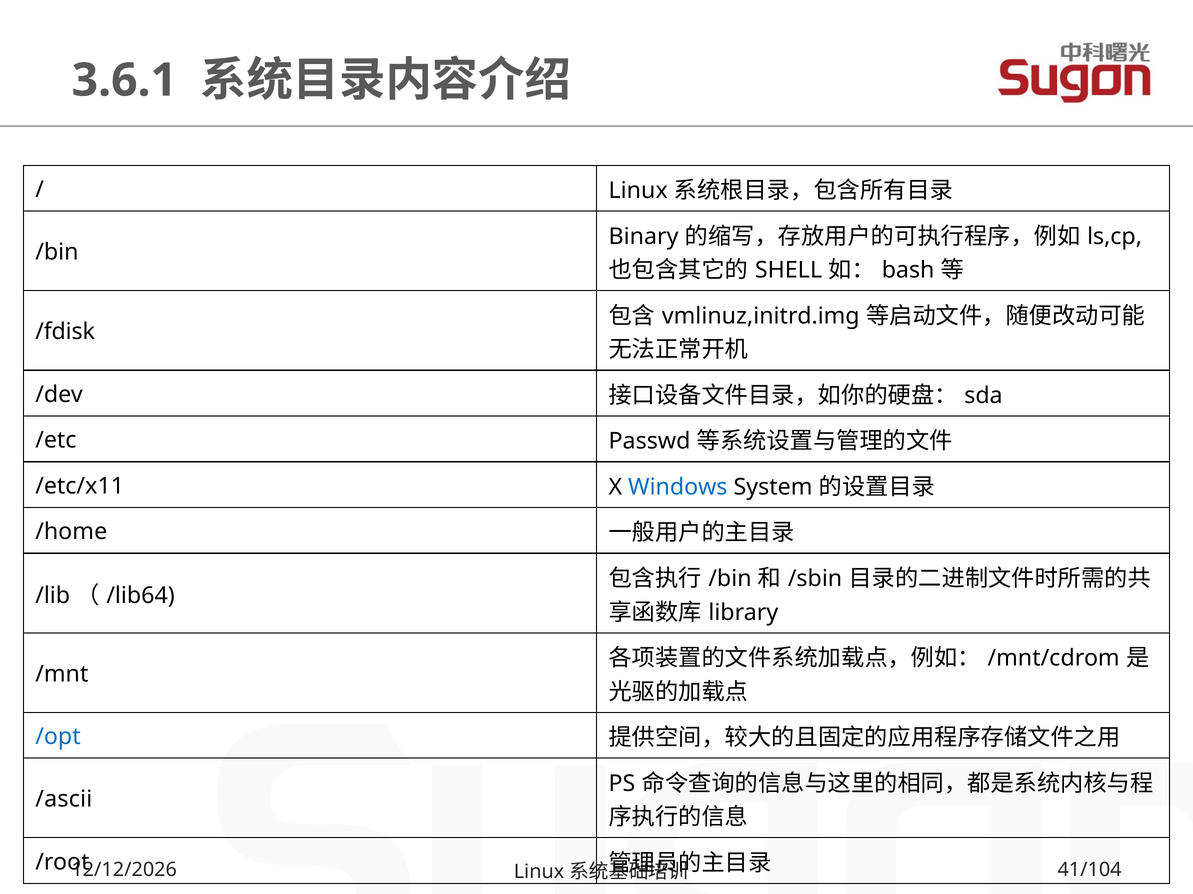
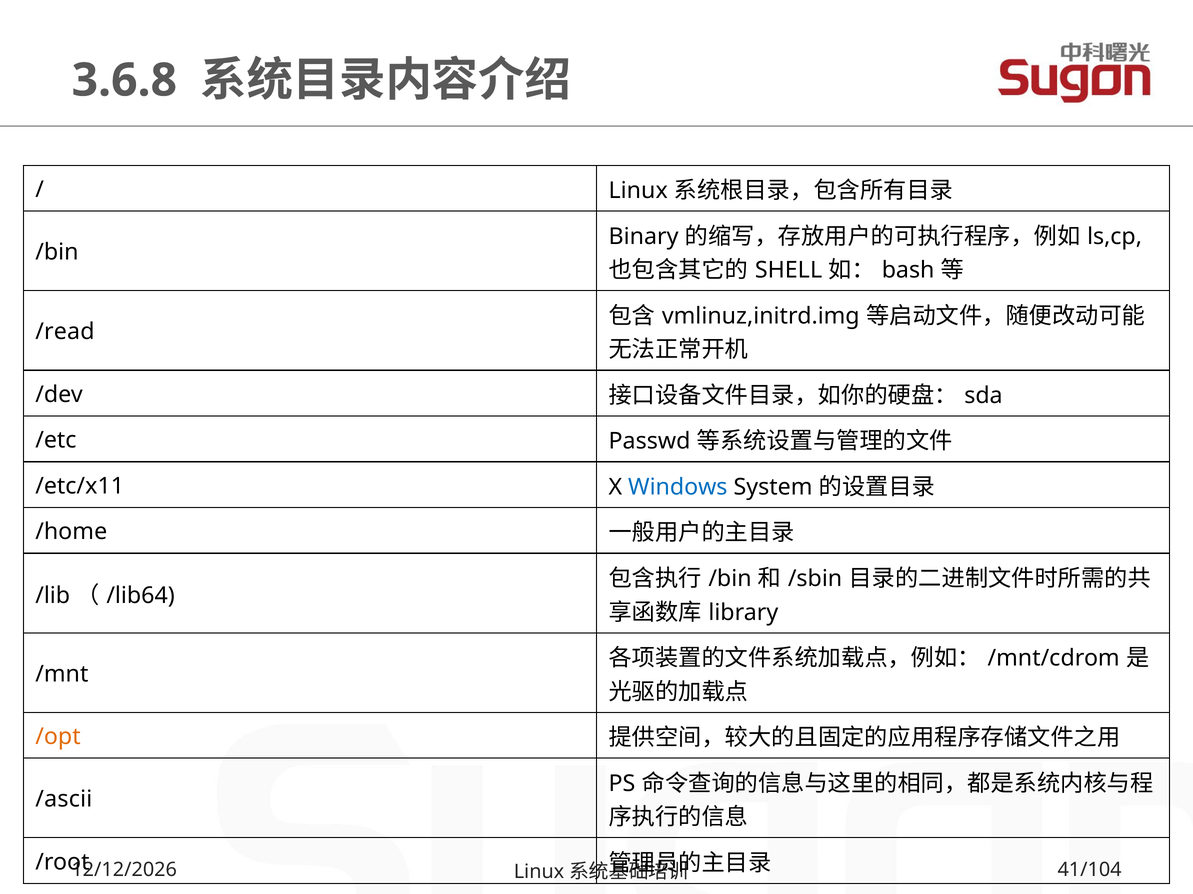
3.6.1: 3.6.1 -> 3.6.8
/fdisk: /fdisk -> /read
/opt colour: blue -> orange
